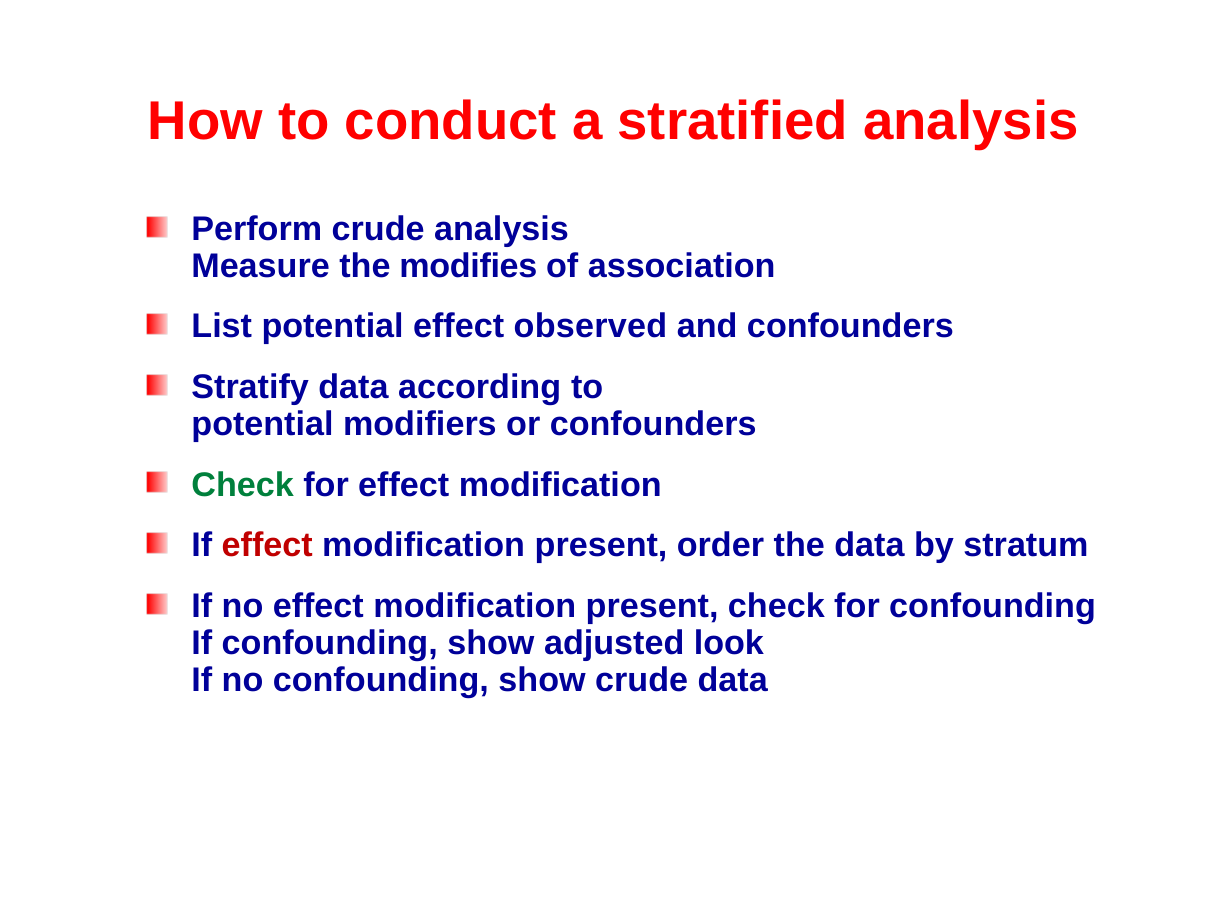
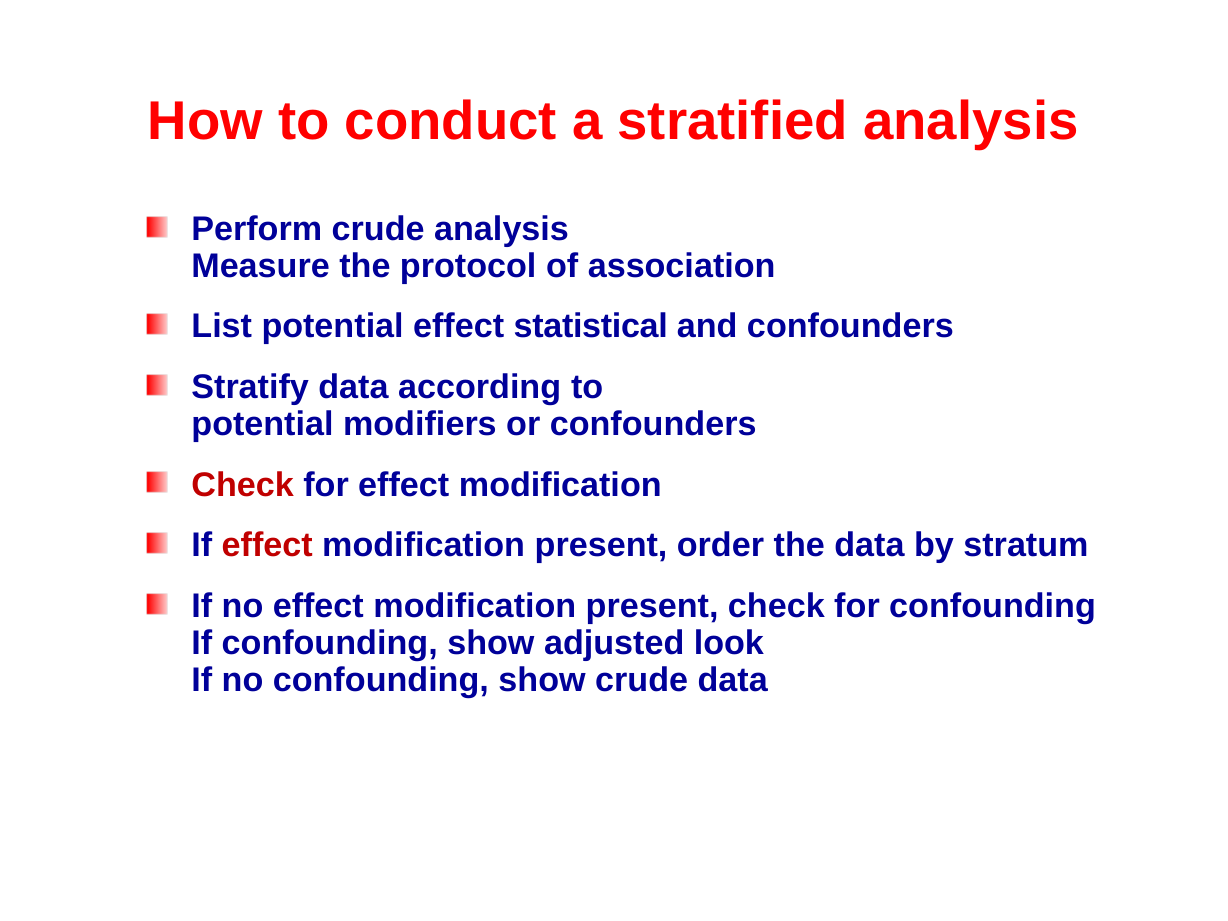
modifies: modifies -> protocol
observed: observed -> statistical
Check at (243, 485) colour: green -> red
